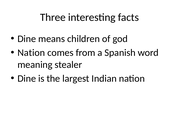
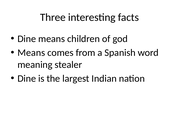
Nation at (31, 53): Nation -> Means
